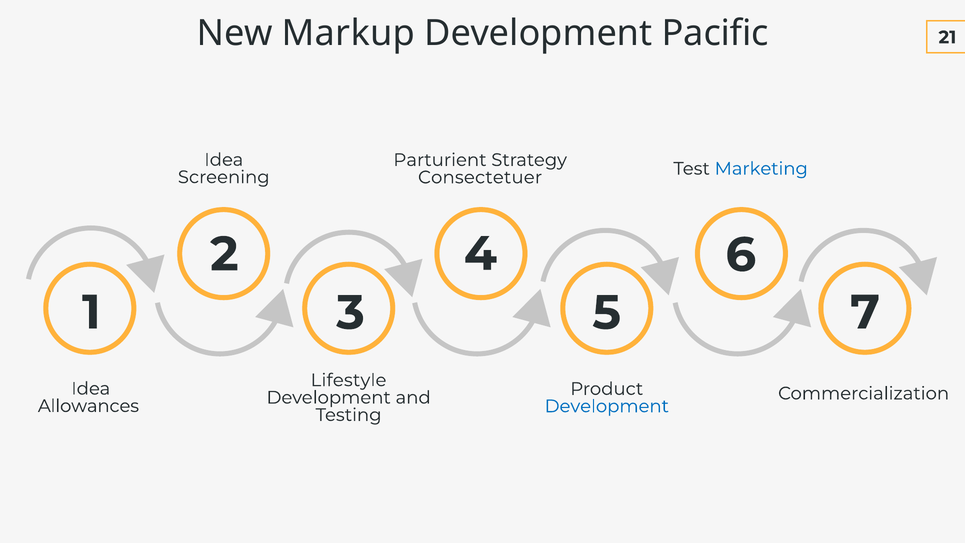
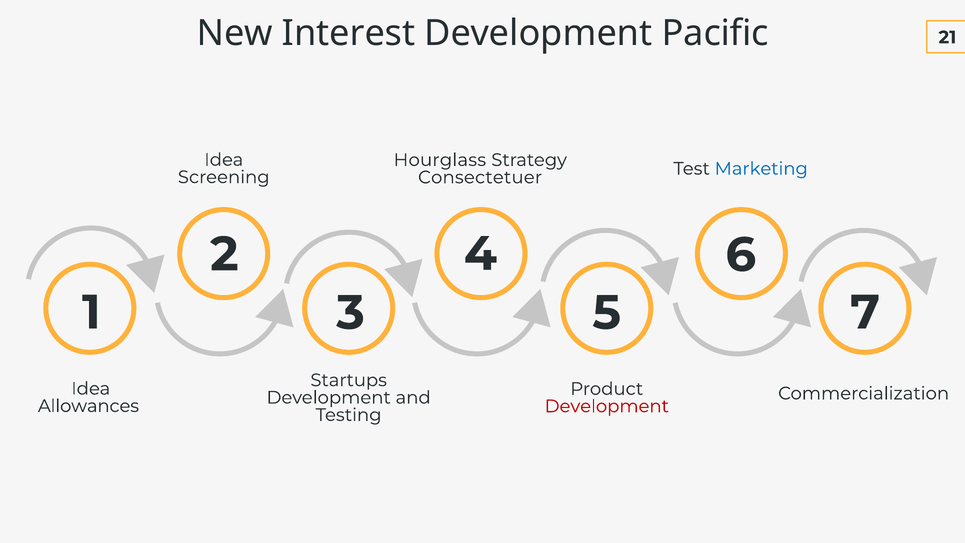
Markup: Markup -> Interest
Parturient: Parturient -> Hourglass
Lifestyle: Lifestyle -> Startups
Development at (607, 406) colour: blue -> red
